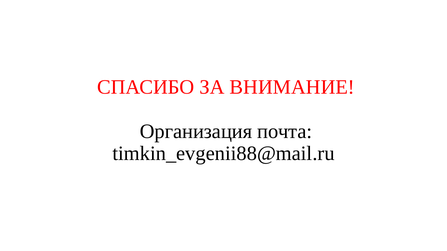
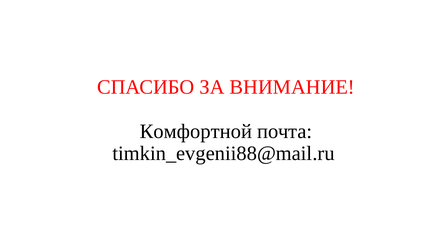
Организация: Организация -> Комфортной
